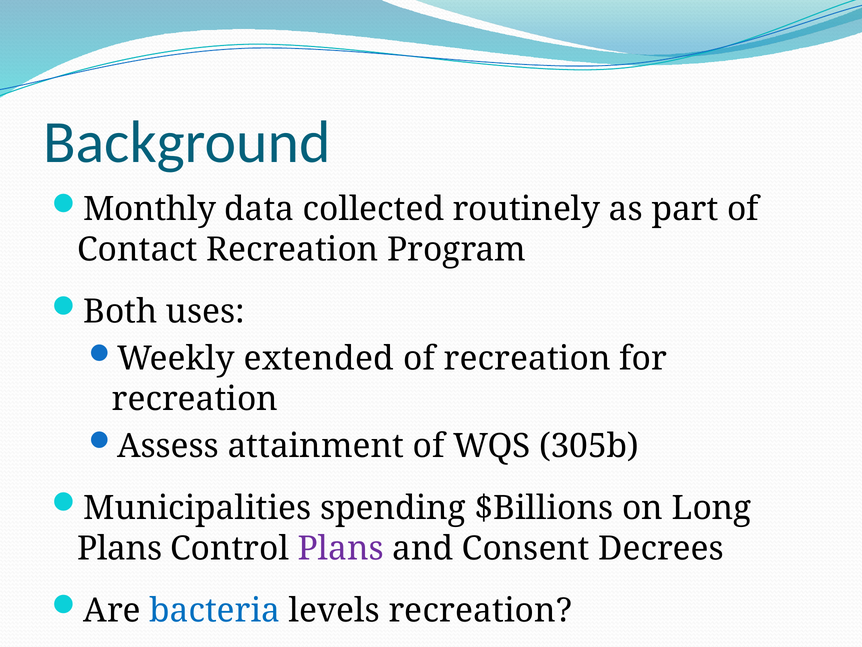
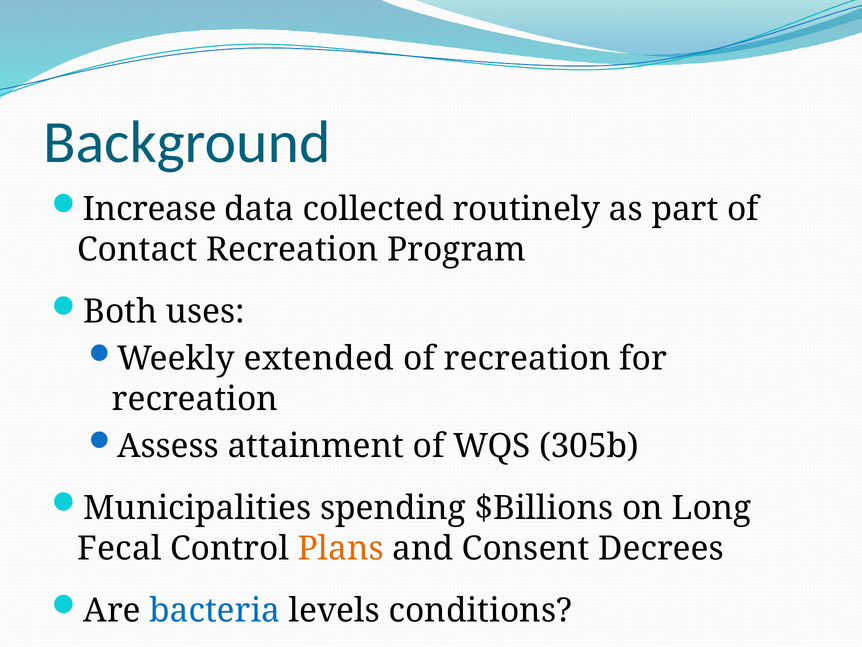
Monthly: Monthly -> Increase
Plans at (120, 548): Plans -> Fecal
Plans at (341, 548) colour: purple -> orange
levels recreation: recreation -> conditions
